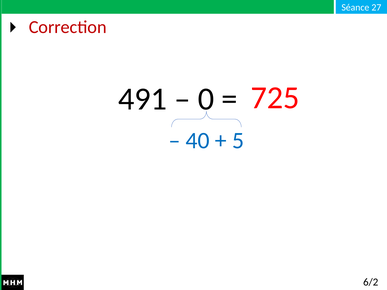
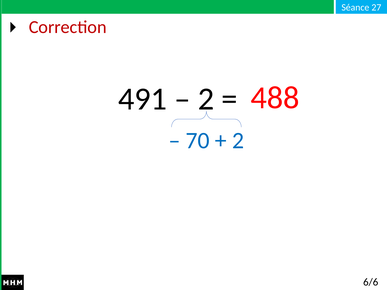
0 at (206, 99): 0 -> 2
725: 725 -> 488
40: 40 -> 70
5 at (238, 141): 5 -> 2
6/2: 6/2 -> 6/6
